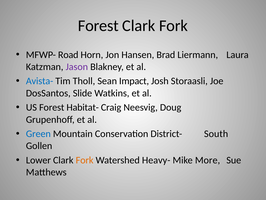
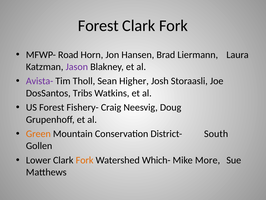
Avista- colour: blue -> purple
Impact: Impact -> Higher
Slide: Slide -> Tribs
Habitat-: Habitat- -> Fishery-
Green colour: blue -> orange
Heavy-: Heavy- -> Which-
